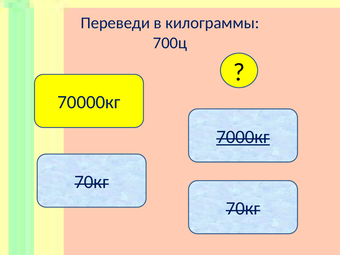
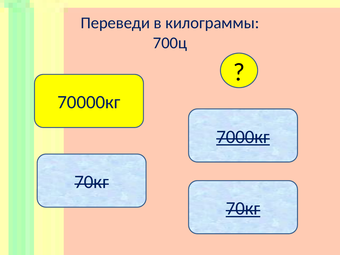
70кг at (243, 209) underline: none -> present
